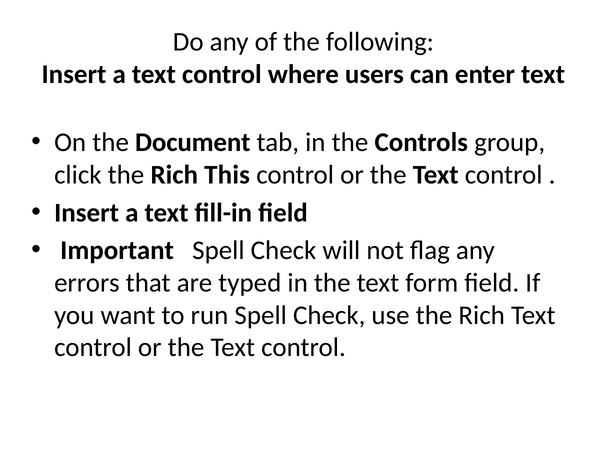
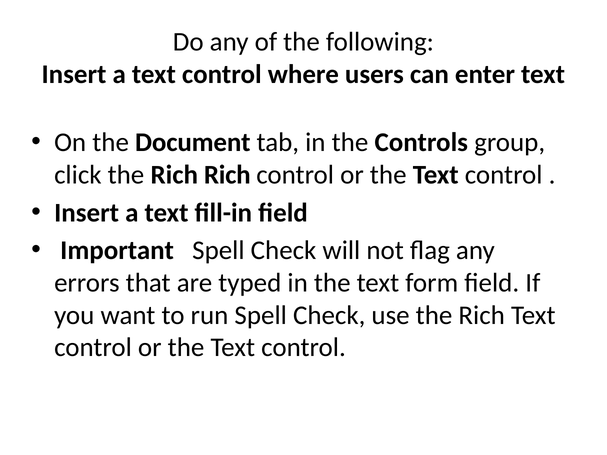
Rich This: This -> Rich
